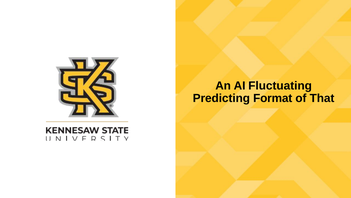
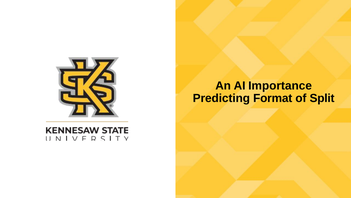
Fluctuating: Fluctuating -> Importance
That: That -> Split
